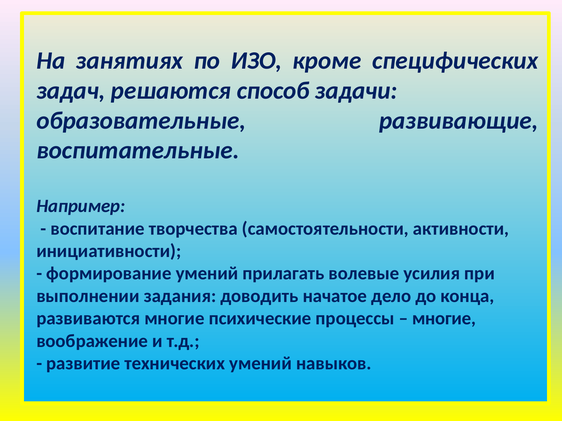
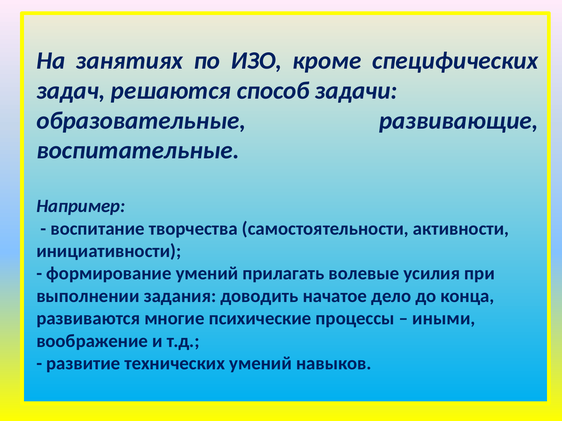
многие at (444, 319): многие -> иными
